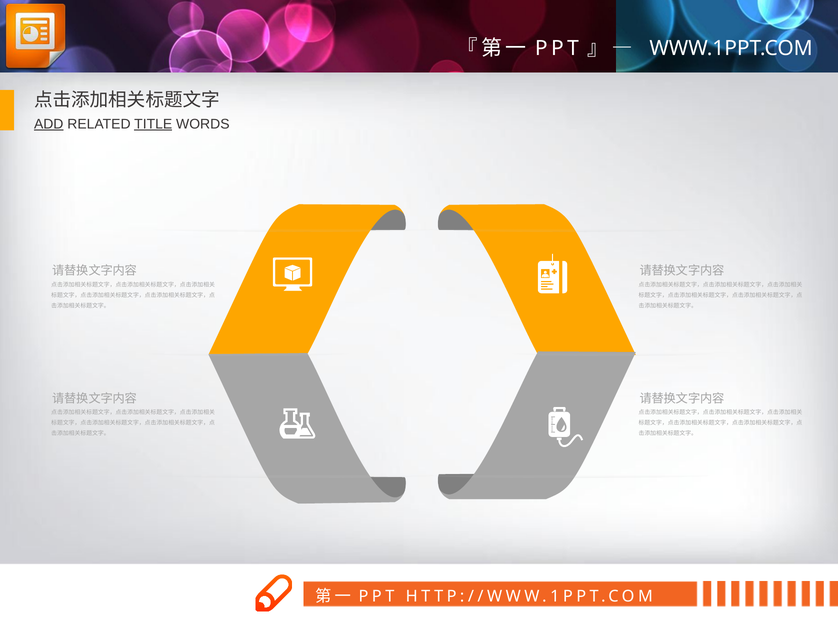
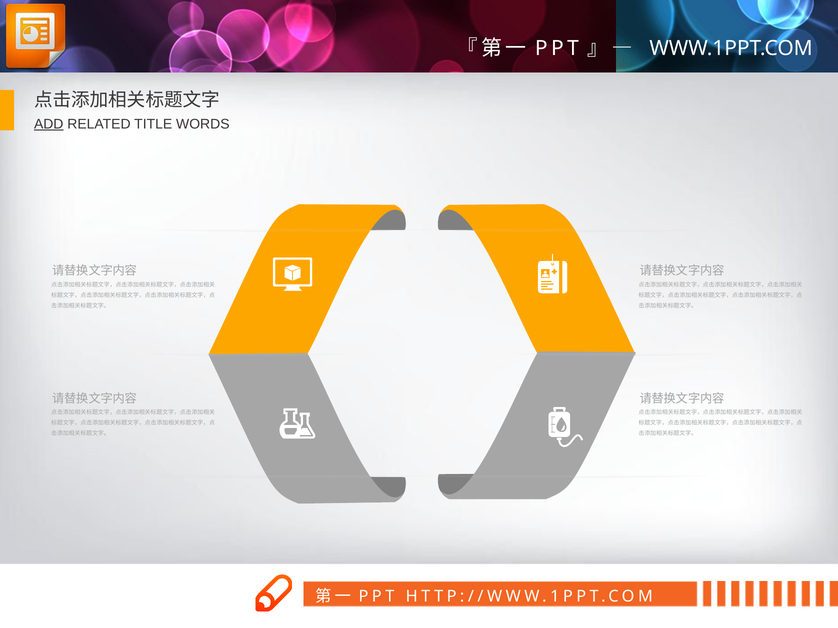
TITLE underline: present -> none
